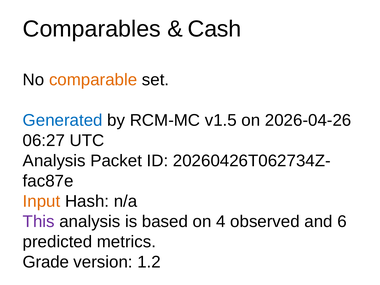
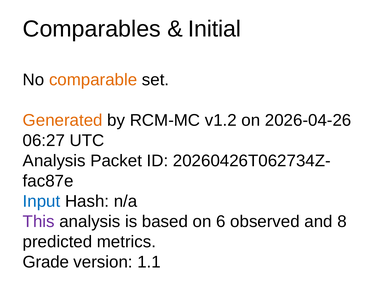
Cash: Cash -> Initial
Generated colour: blue -> orange
v1.5: v1.5 -> v1.2
Input colour: orange -> blue
4: 4 -> 6
6: 6 -> 8
1.2: 1.2 -> 1.1
